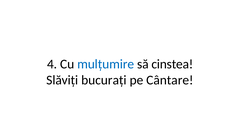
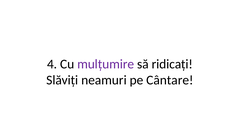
mulțumire colour: blue -> purple
cinstea: cinstea -> ridicați
bucurați: bucurați -> neamuri
